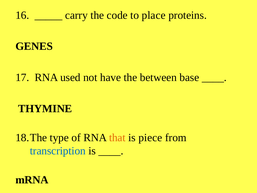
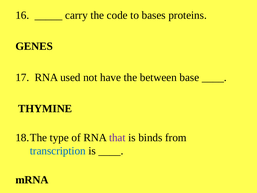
place: place -> bases
that colour: orange -> purple
piece: piece -> binds
